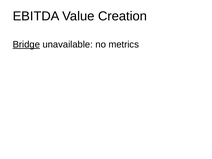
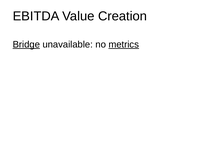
metrics underline: none -> present
